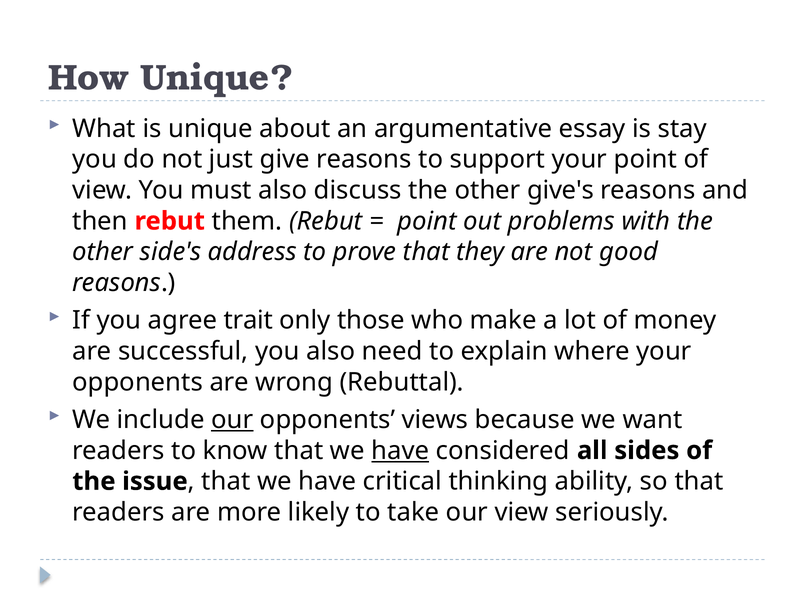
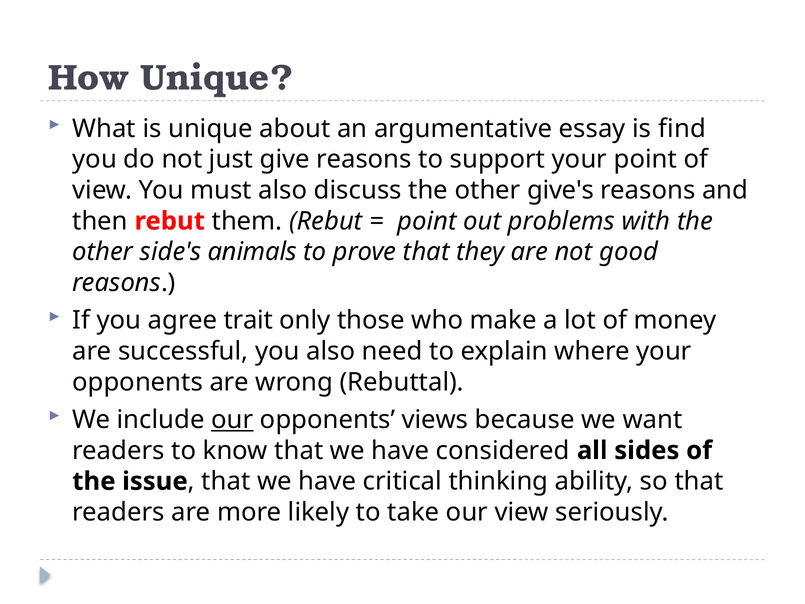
stay: stay -> find
address: address -> animals
have at (400, 450) underline: present -> none
